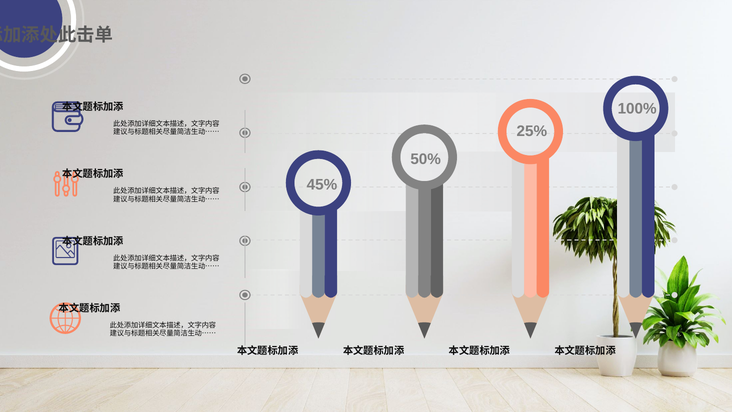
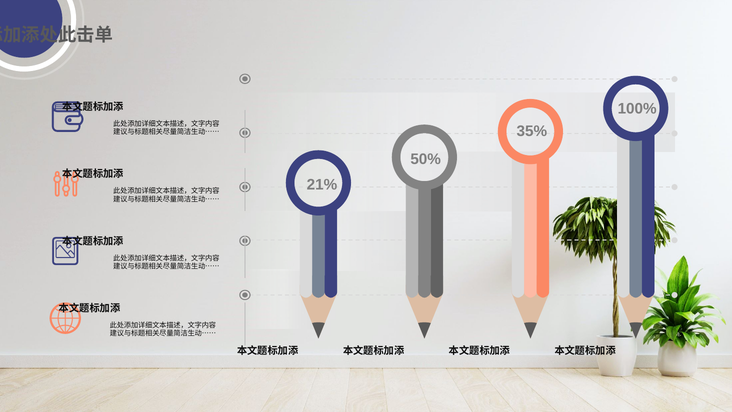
25%: 25% -> 35%
45%: 45% -> 21%
